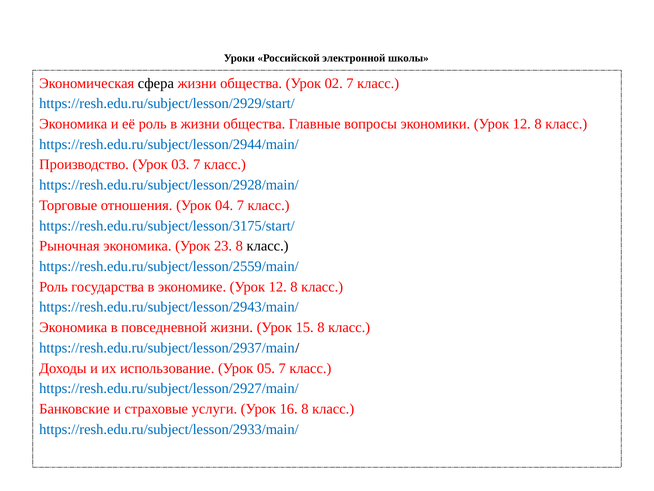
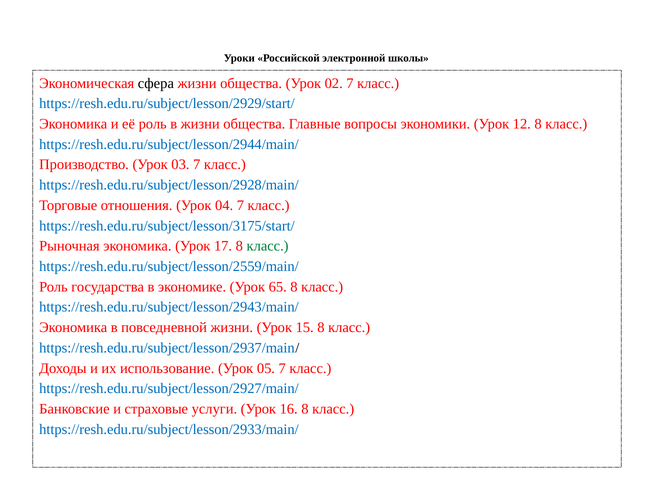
23: 23 -> 17
класс at (268, 246) colour: black -> green
экономике Урок 12: 12 -> 65
